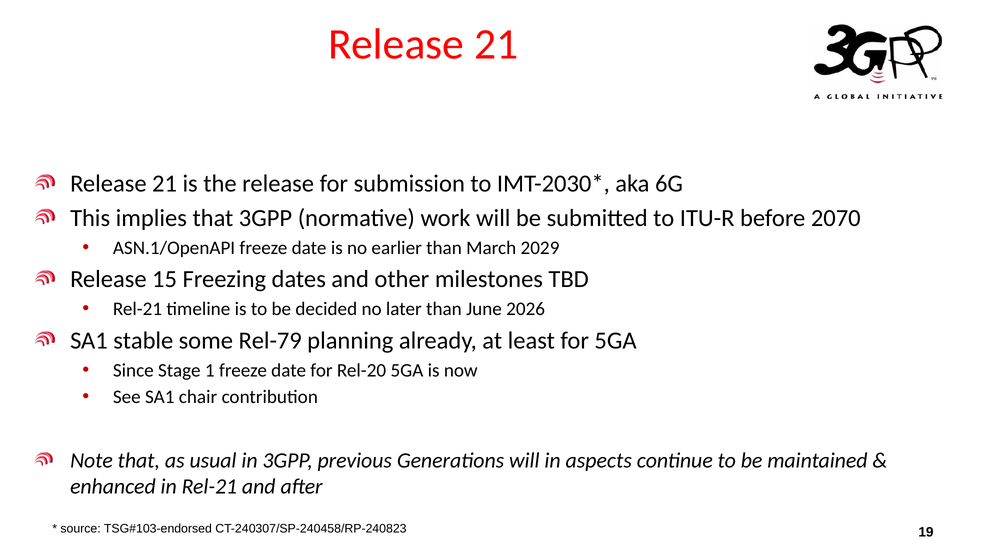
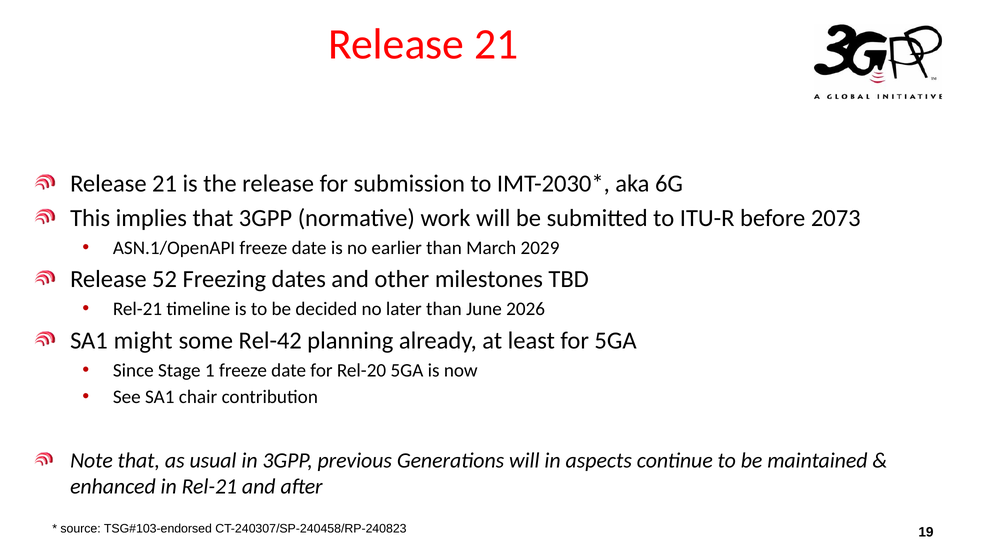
2070: 2070 -> 2073
15: 15 -> 52
stable: stable -> might
Rel-79: Rel-79 -> Rel-42
